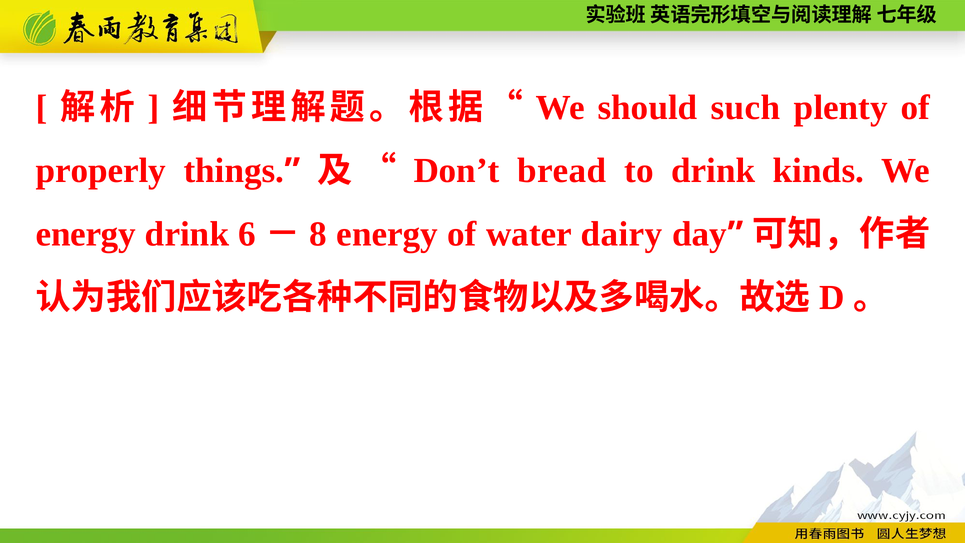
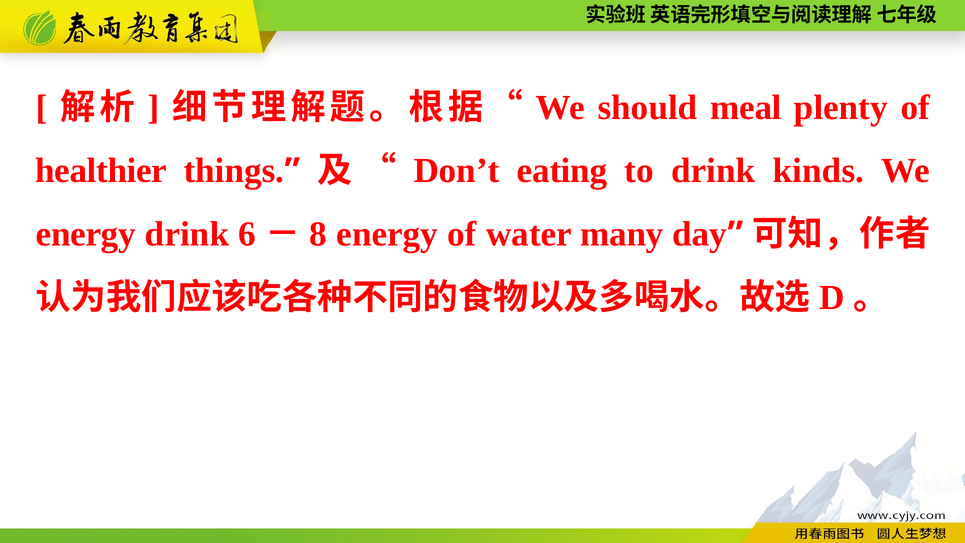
such: such -> meal
properly: properly -> healthier
bread: bread -> eating
dairy: dairy -> many
